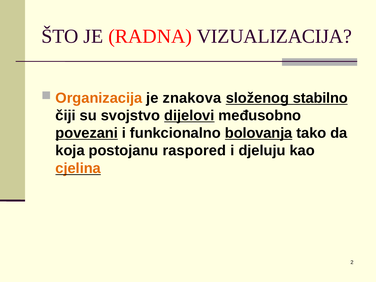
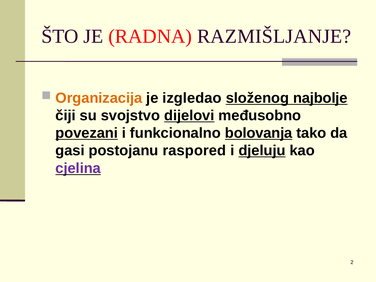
VIZUALIZACIJA: VIZUALIZACIJA -> RAZMIŠLJANJE
znakova: znakova -> izgledao
stabilno: stabilno -> najbolje
koja: koja -> gasi
djeluju underline: none -> present
cjelina colour: orange -> purple
